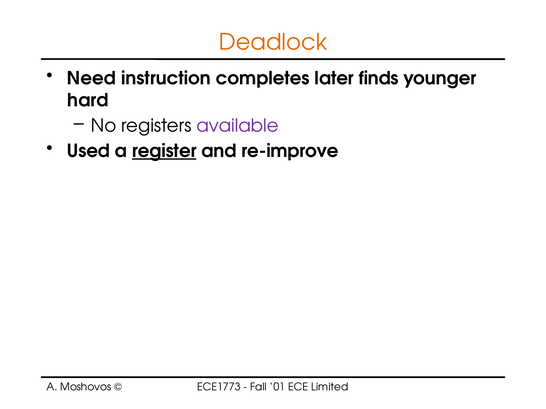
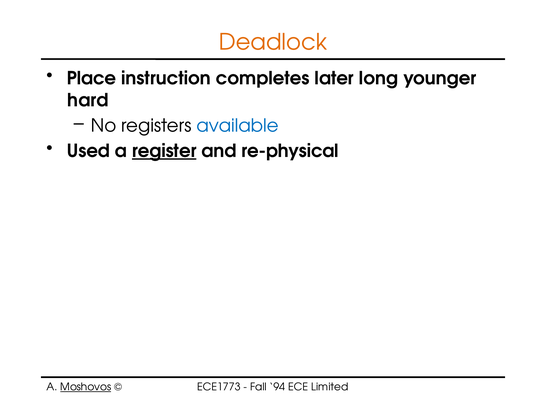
Need: Need -> Place
finds: finds -> long
available colour: purple -> blue
re-improve: re-improve -> re-physical
Moshovos underline: none -> present
01: 01 -> 94
